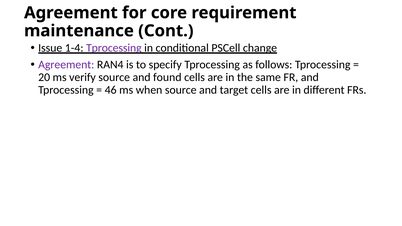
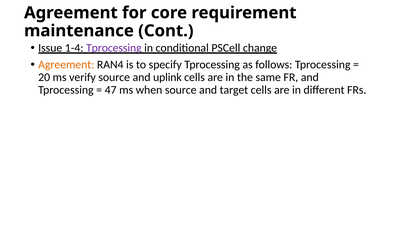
Agreement at (66, 65) colour: purple -> orange
found: found -> uplink
46: 46 -> 47
